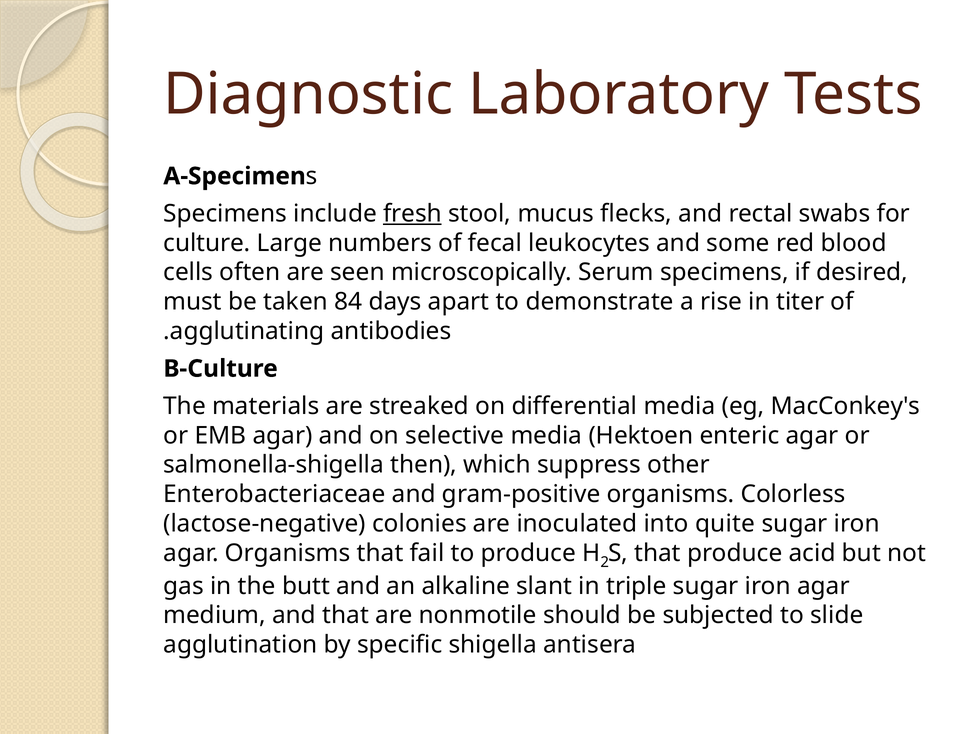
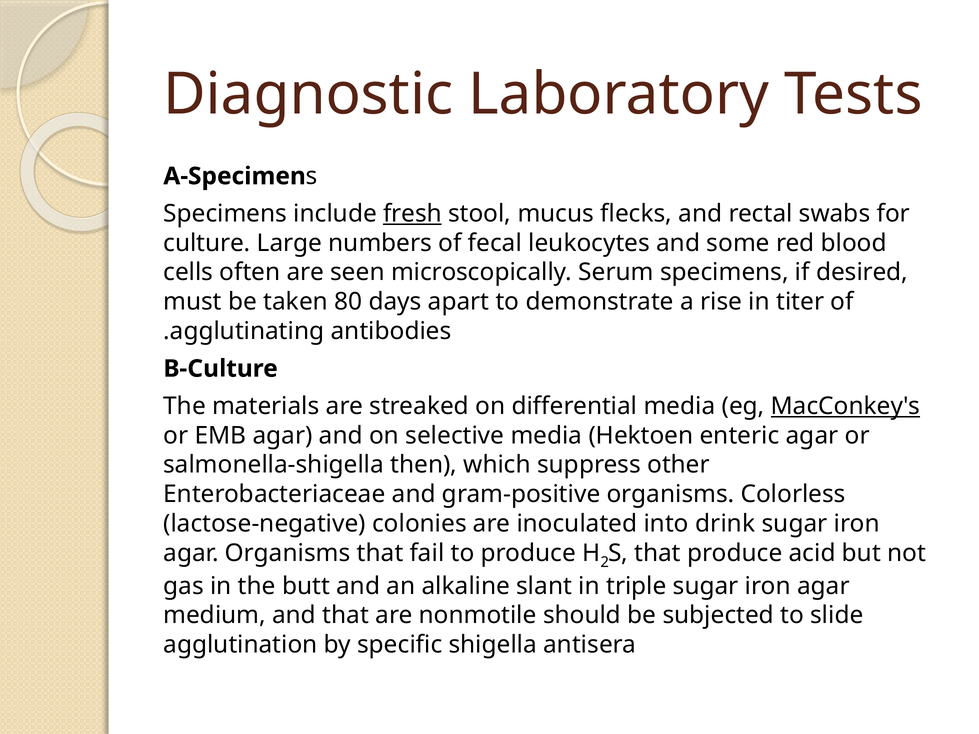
84: 84 -> 80
MacConkey's underline: none -> present
quite: quite -> drink
